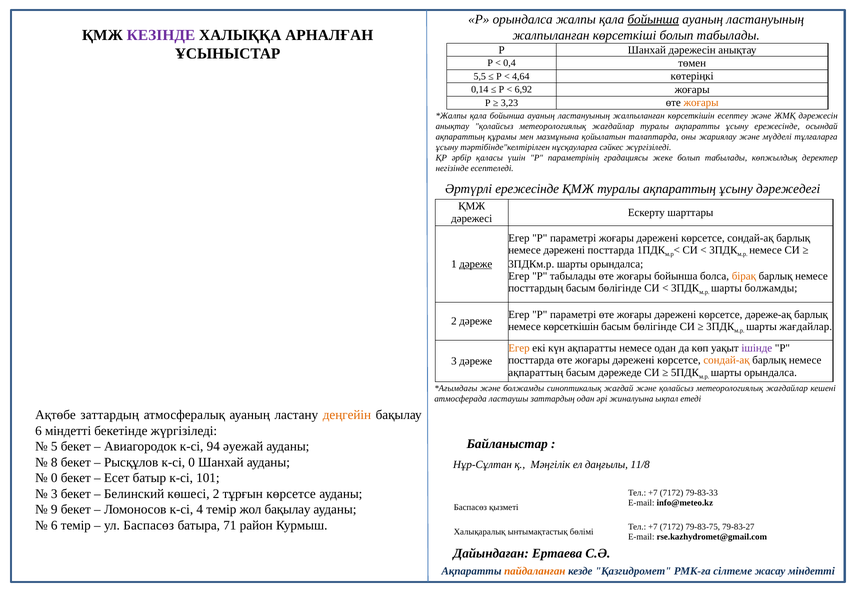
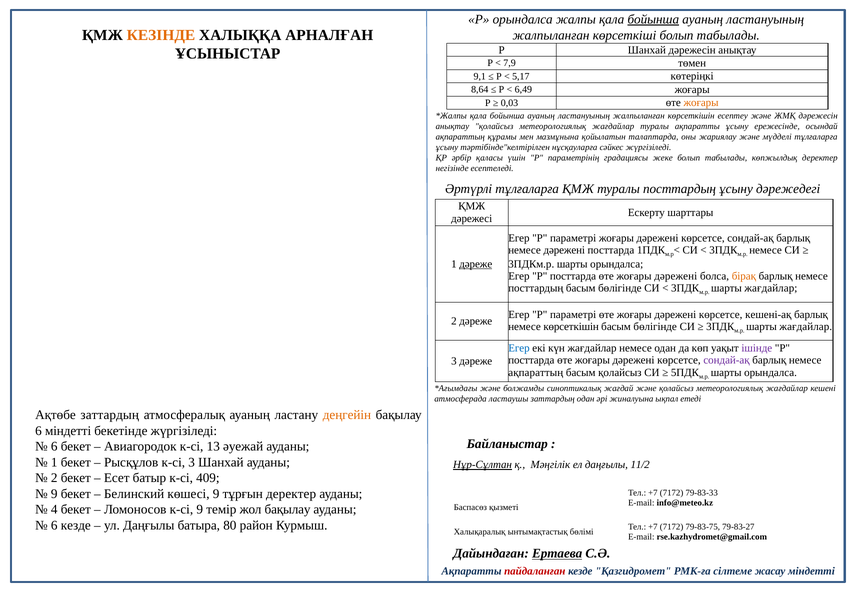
КЕЗІНДЕ colour: purple -> orange
0,4: 0,4 -> 7,9
5,5: 5,5 -> 9,1
4,64: 4,64 -> 5,17
0,14: 0,14 -> 8,64
6,92: 6,92 -> 6,49
3,23: 3,23 -> 0,03
Әртүрлі ережесінде: ережесінде -> тұлғаларға
туралы ақпараттың: ақпараттың -> посттардың
P табылады: табылады -> посттарда
бойынша at (676, 276): бойынша -> дәрежені
болжамды at (771, 288): болжамды -> жағдайлар
дәреже-ақ: дәреже-ақ -> кешені-ақ
Егер at (519, 349) colour: orange -> blue
күн ақпаратты: ақпаратты -> жағдайлар
сондай-ақ at (727, 361) colour: orange -> purple
басым дәрежеде: дәрежеде -> қолайсыз
5 at (54, 447): 5 -> 6
94: 94 -> 13
8 at (54, 463): 8 -> 1
к-сі 0: 0 -> 3
Нұр-Сұлтан underline: none -> present
11/8: 11/8 -> 11/2
0 at (54, 479): 0 -> 2
101: 101 -> 409
3 at (54, 494): 3 -> 9
көшесі 2: 2 -> 9
тұрғын көрсетсе: көрсетсе -> деректер
9: 9 -> 4
к-сі 4: 4 -> 9
6 темір: темір -> кезде
ул Баспасөз: Баспасөз -> Даңғылы
71: 71 -> 80
Ертаева underline: none -> present
пайдаланған colour: orange -> red
